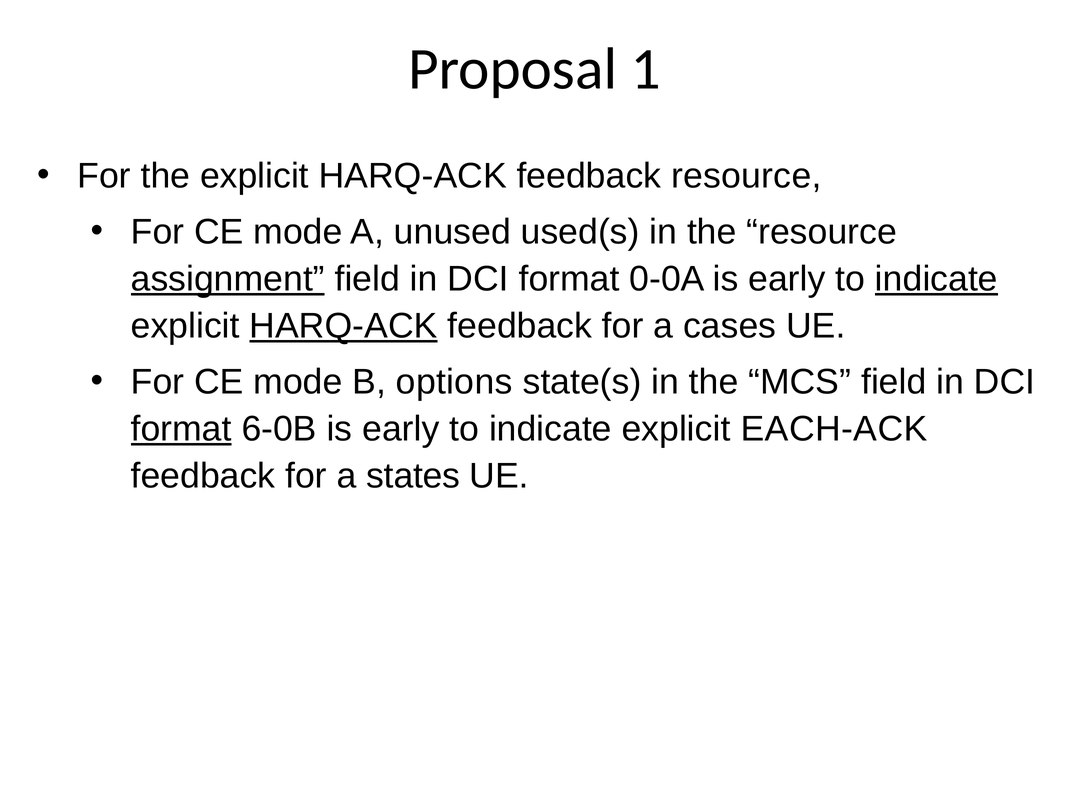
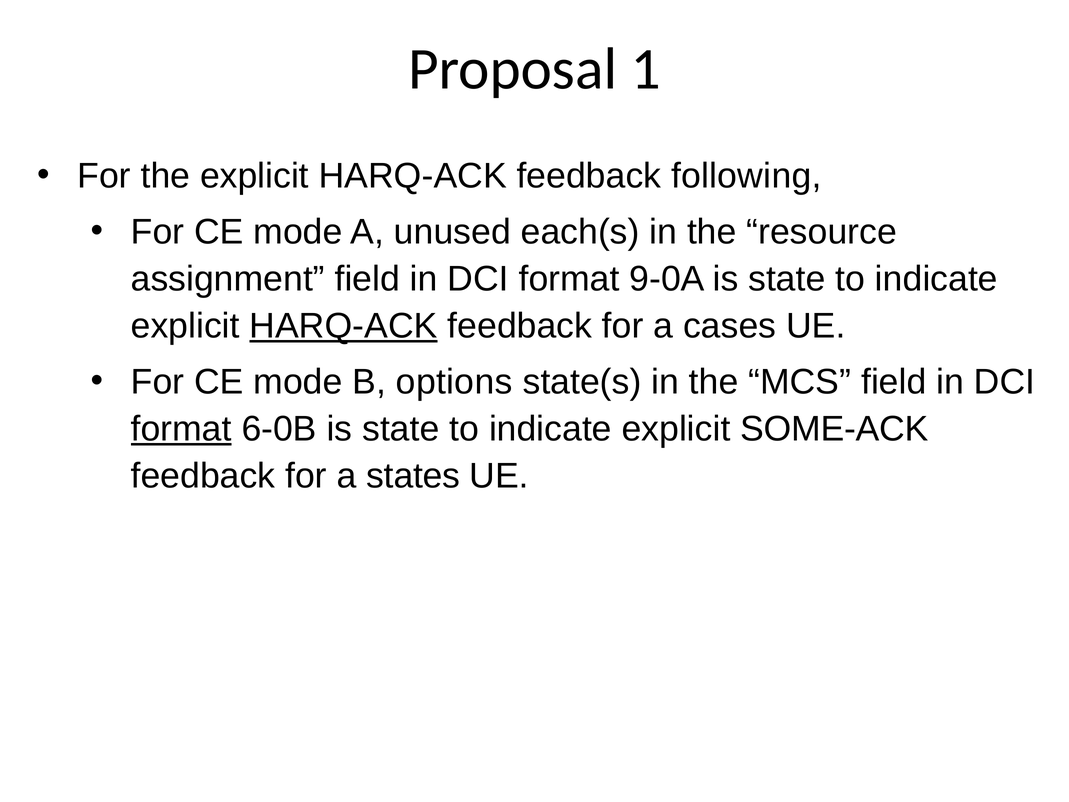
feedback resource: resource -> following
used(s: used(s -> each(s
assignment underline: present -> none
0-0A: 0-0A -> 9-0A
early at (787, 279): early -> state
indicate at (936, 279) underline: present -> none
6-0B is early: early -> state
EACH-ACK: EACH-ACK -> SOME-ACK
